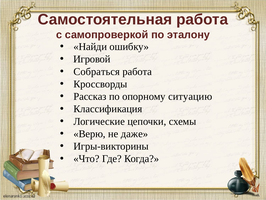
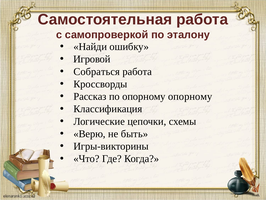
опорному ситуацию: ситуацию -> опорному
даже: даже -> быть
